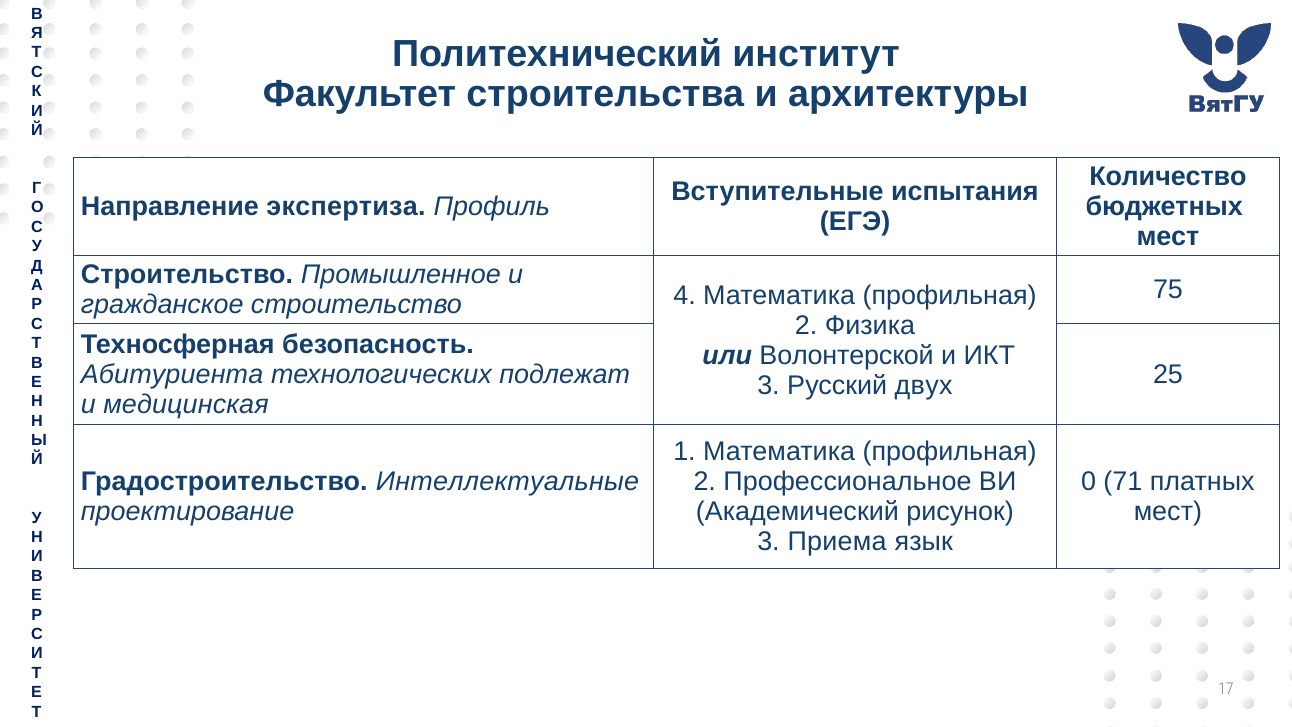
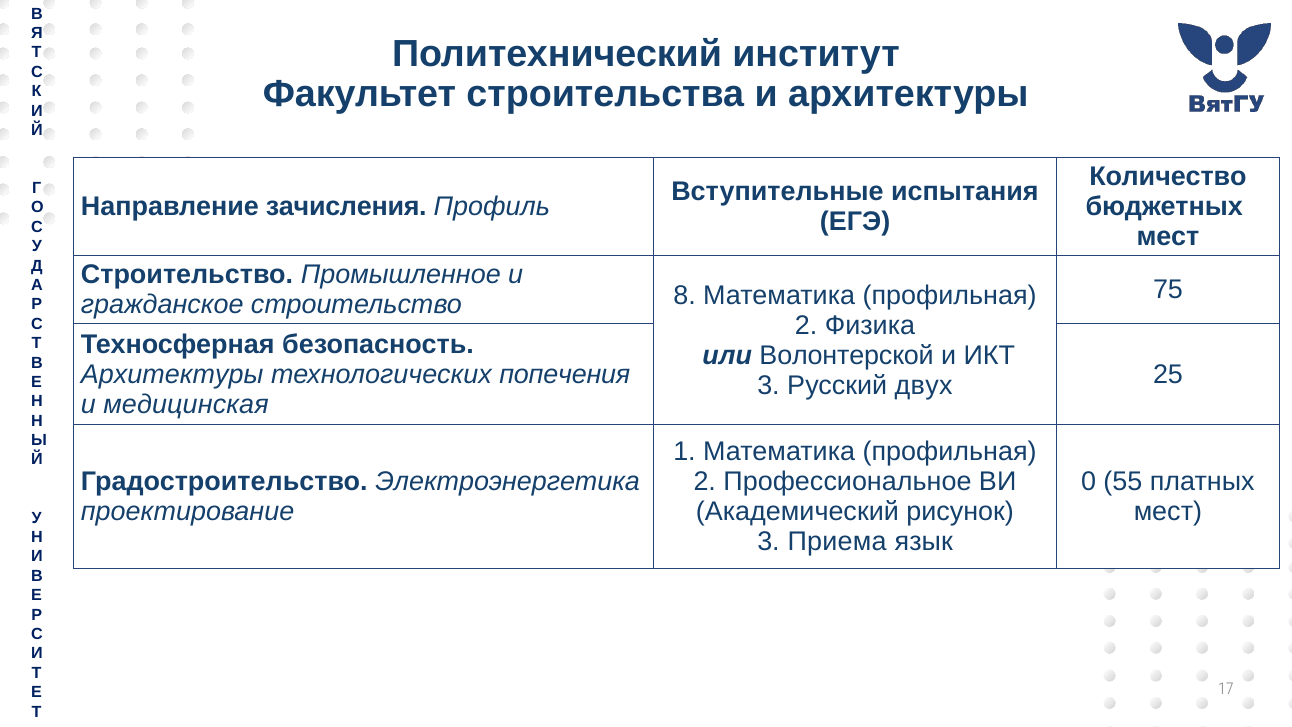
экспертиза: экспертиза -> зачисления
4: 4 -> 8
Абитуриента at (172, 374): Абитуриента -> Архитектуры
подлежат: подлежат -> попечения
Интеллектуальные: Интеллектуальные -> Электроэнергетика
71: 71 -> 55
